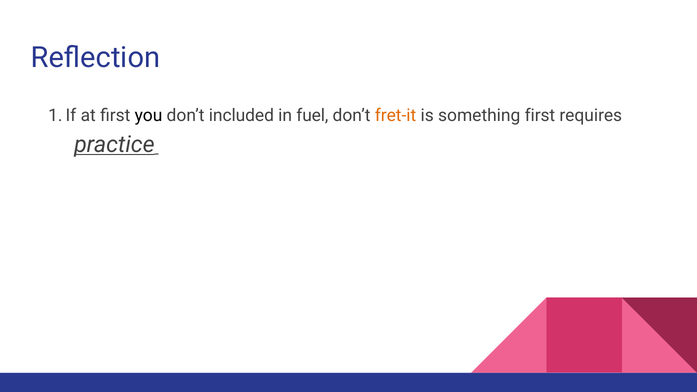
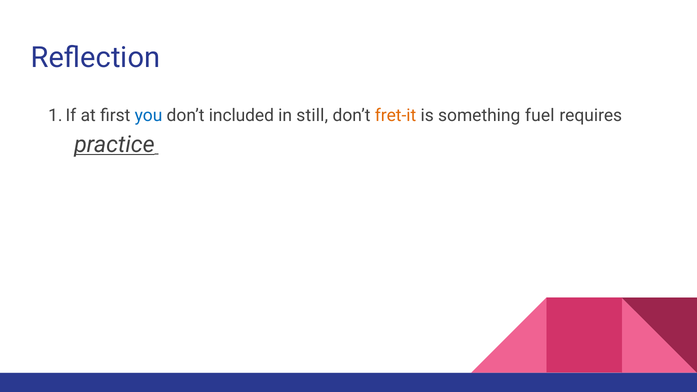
you colour: black -> blue
fuel: fuel -> still
something first: first -> fuel
